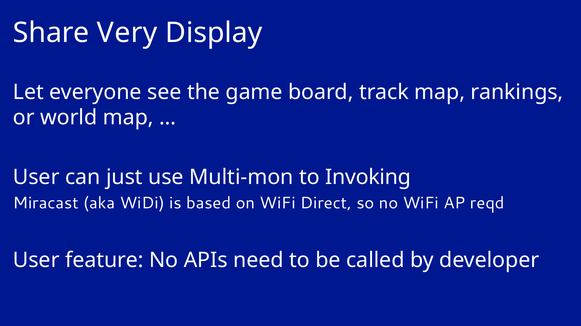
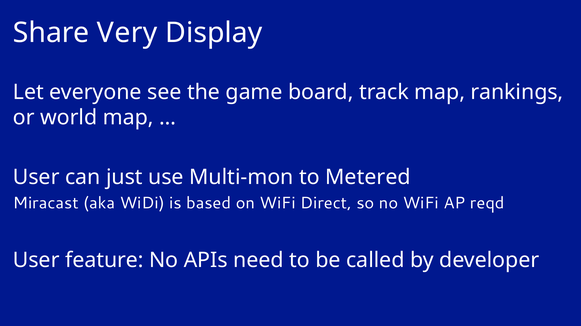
Invoking: Invoking -> Metered
